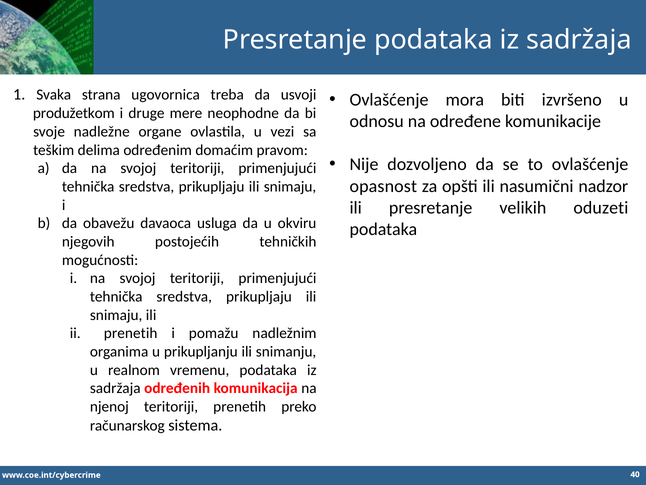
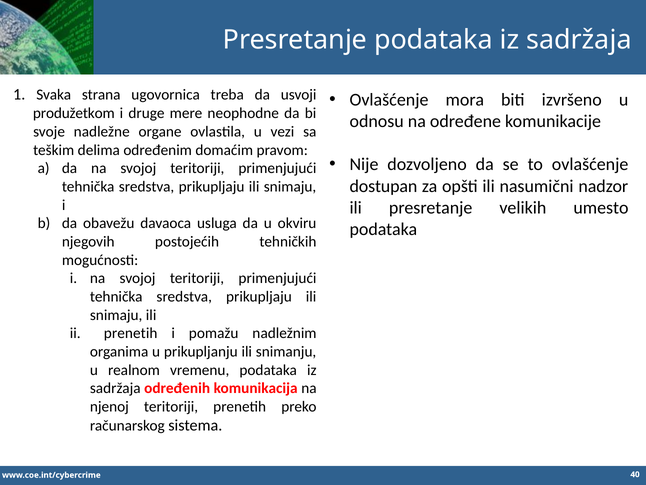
opasnost: opasnost -> dostupan
oduzeti: oduzeti -> umesto
